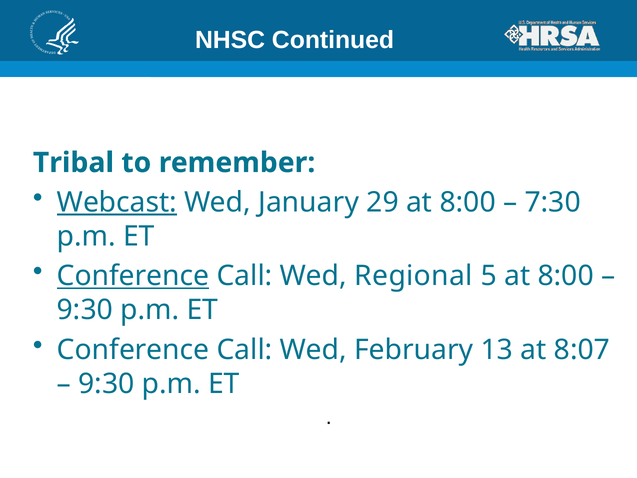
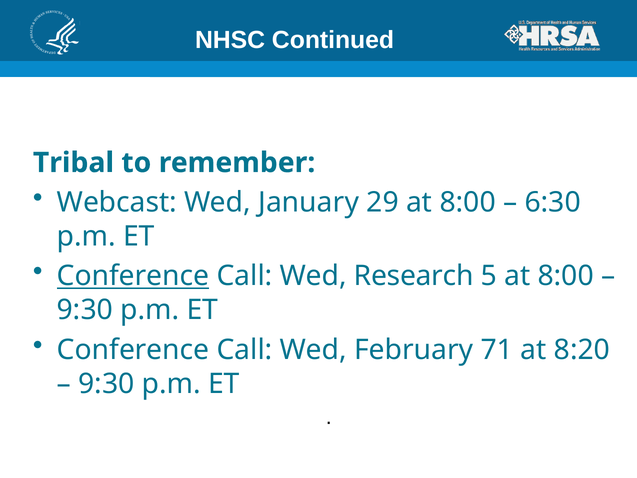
Webcast underline: present -> none
7:30: 7:30 -> 6:30
Regional: Regional -> Research
13: 13 -> 71
8:07: 8:07 -> 8:20
